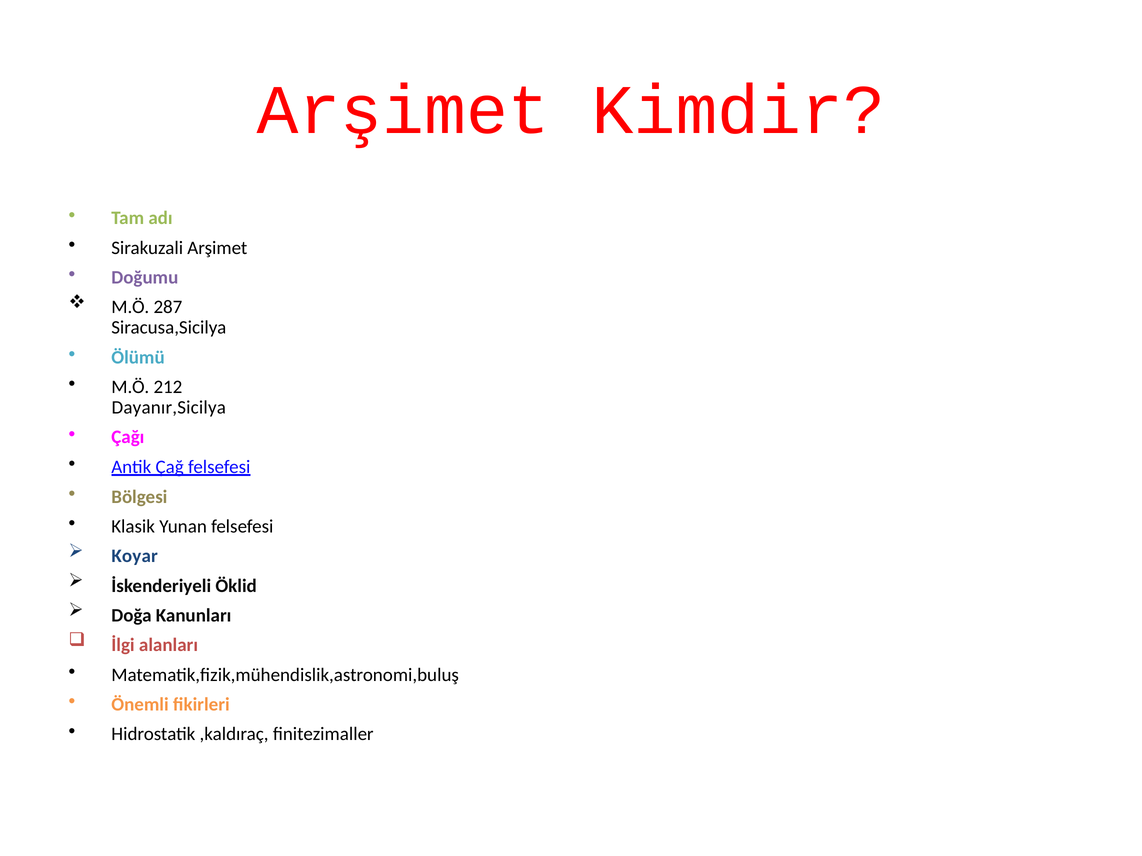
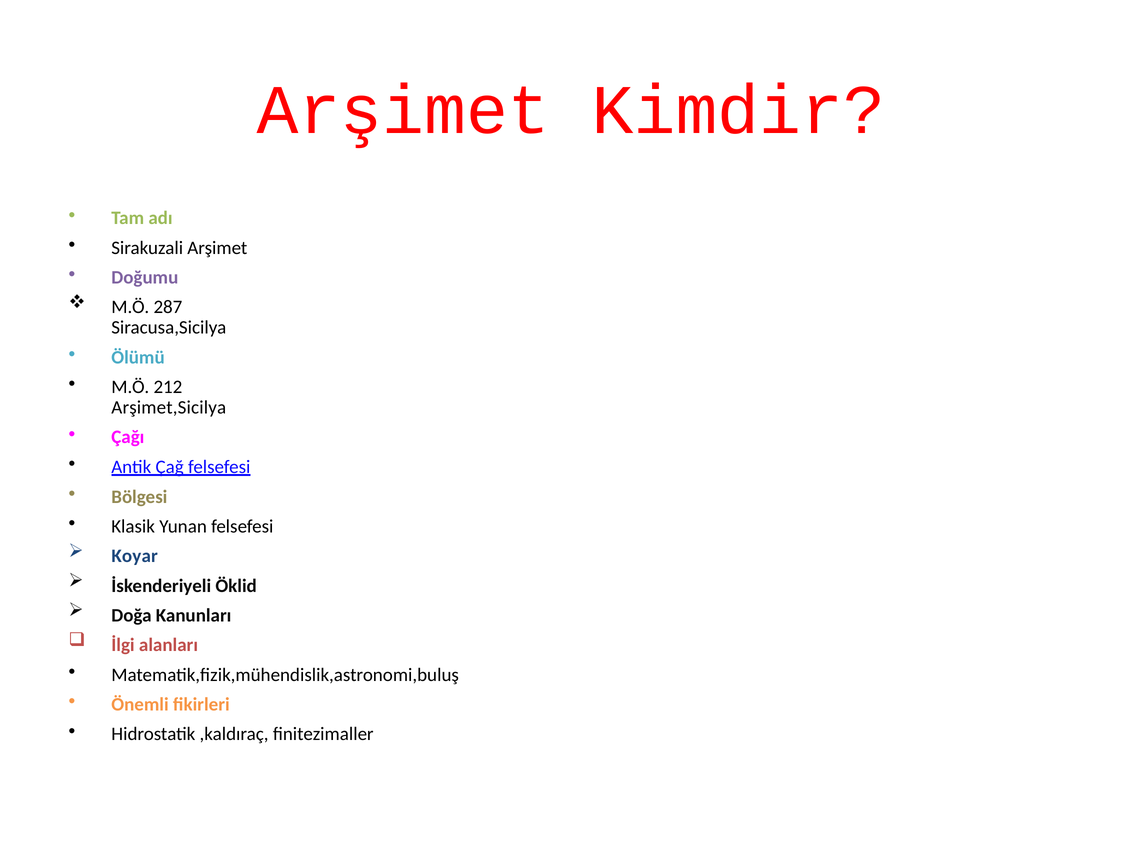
Dayanır,Sicilya: Dayanır,Sicilya -> Arşimet,Sicilya
